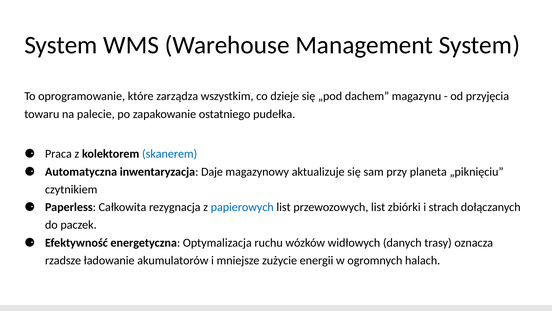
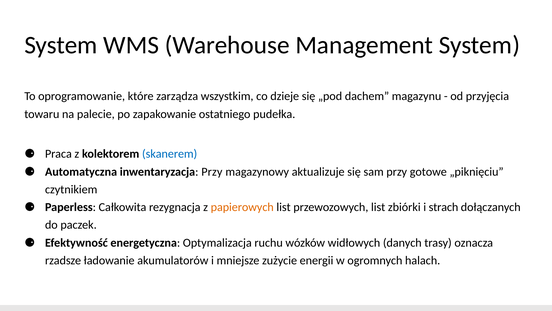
inwentaryzacja Daje: Daje -> Przy
planeta: planeta -> gotowe
papierowych colour: blue -> orange
